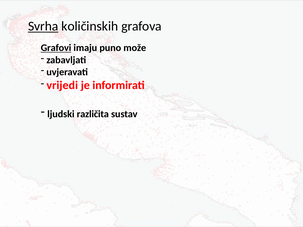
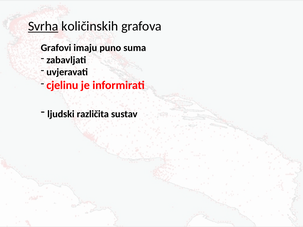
Grafovi underline: present -> none
može: može -> suma
vrijedi: vrijedi -> cjelinu
